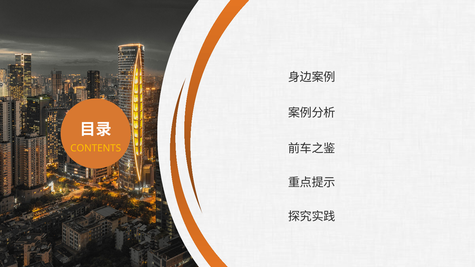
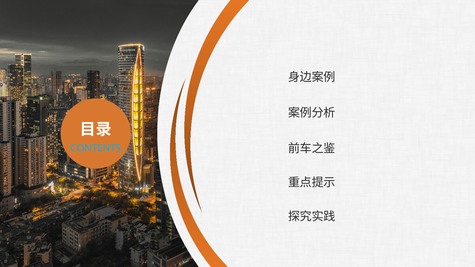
CONTENTS colour: yellow -> light blue
